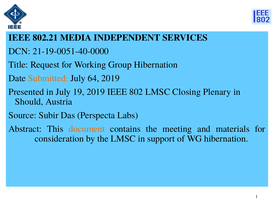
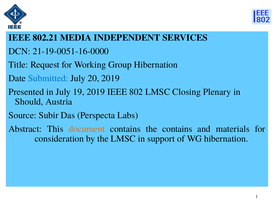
21-19-0051-40-0000: 21-19-0051-40-0000 -> 21-19-0051-16-0000
Submitted colour: orange -> blue
64: 64 -> 20
the meeting: meeting -> contains
